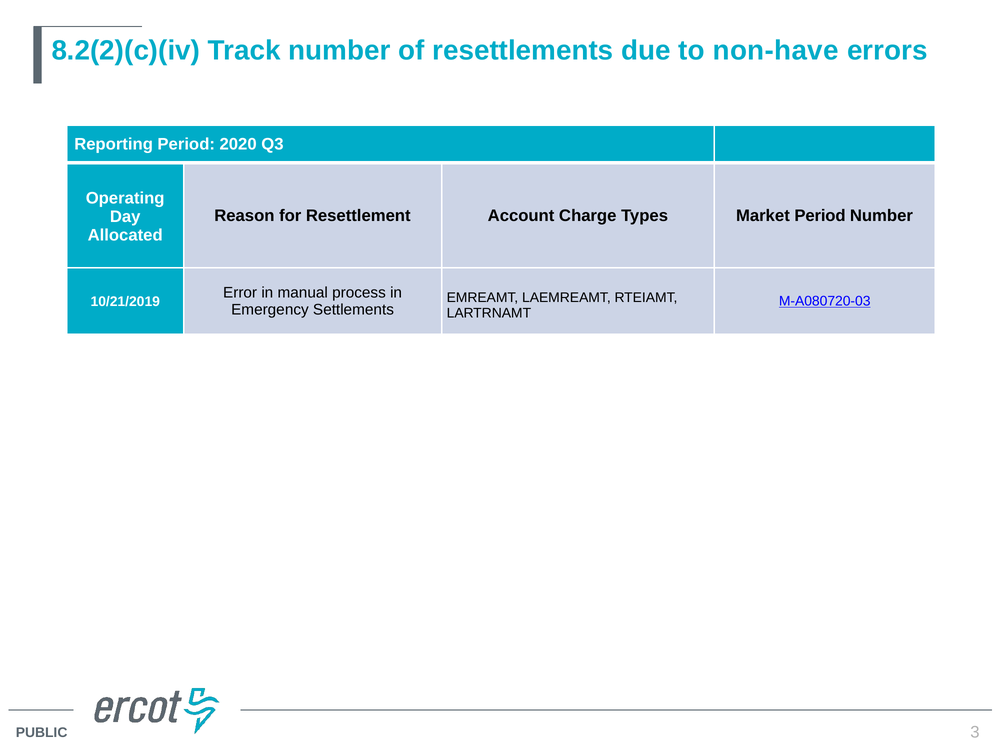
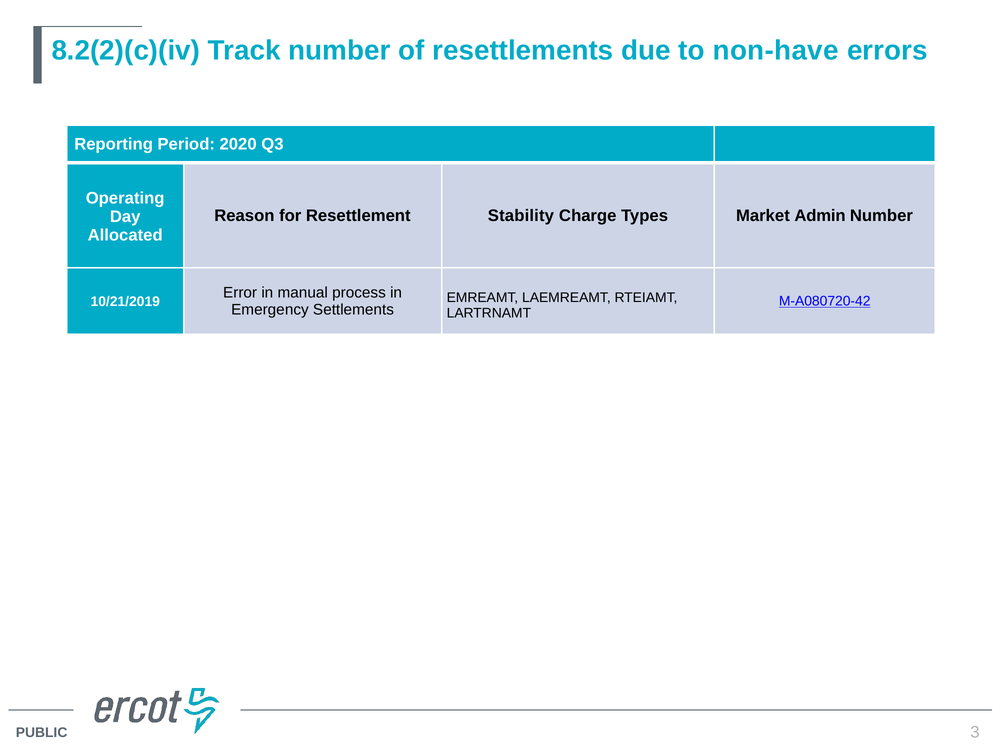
Account: Account -> Stability
Market Period: Period -> Admin
M-A080720-03: M-A080720-03 -> M-A080720-42
